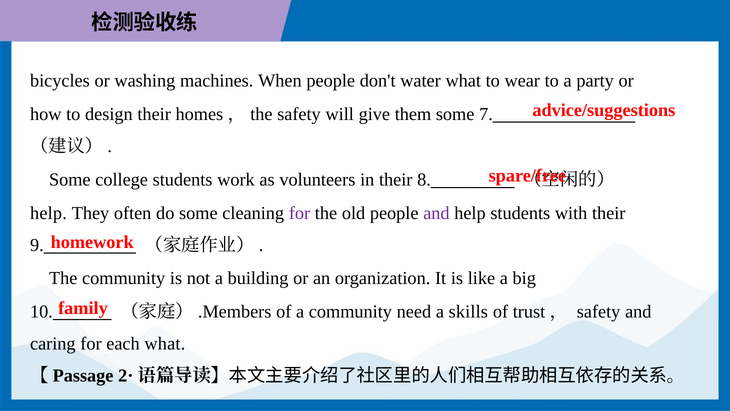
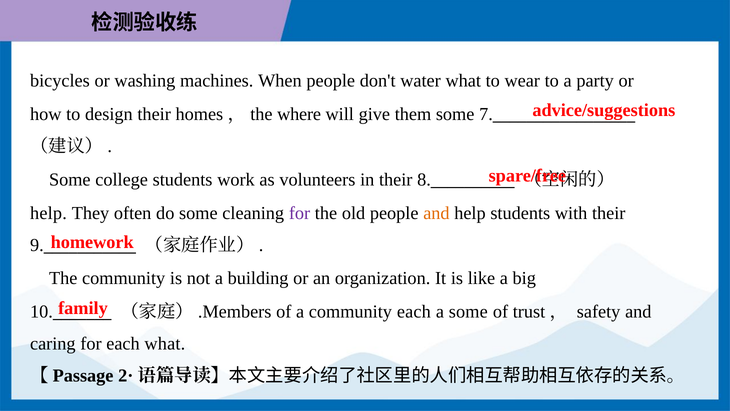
homes，the safety: safety -> where
and at (436, 213) colour: purple -> orange
community need: need -> each
a skills: skills -> some
